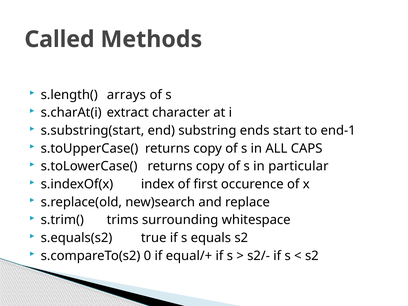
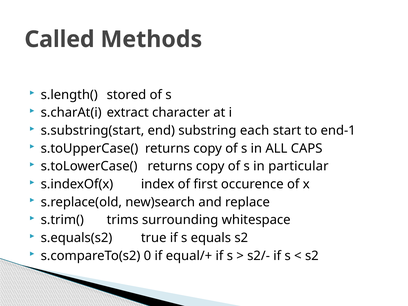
arrays: arrays -> stored
ends: ends -> each
